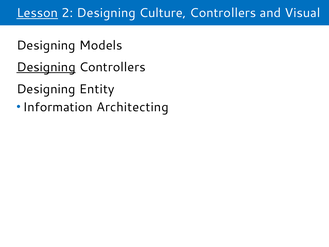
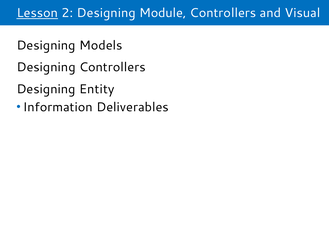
Culture: Culture -> Module
Designing at (46, 67) underline: present -> none
Architecting: Architecting -> Deliverables
